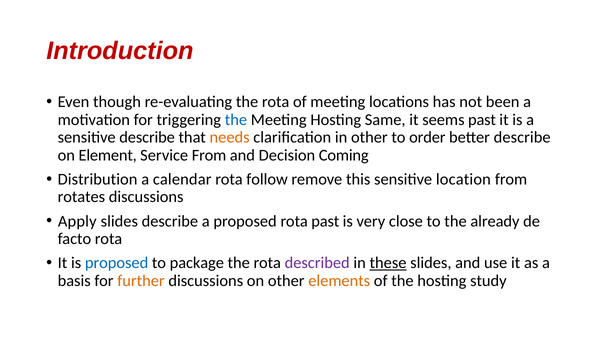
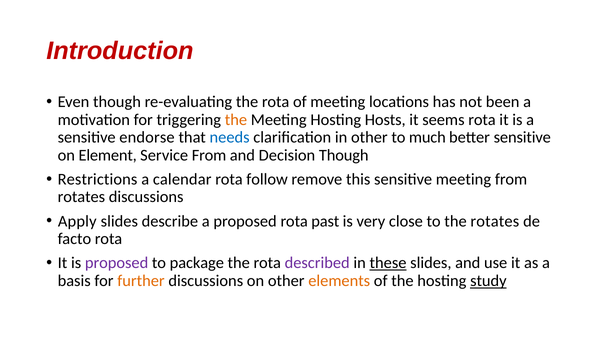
the at (236, 120) colour: blue -> orange
Same: Same -> Hosts
seems past: past -> rota
sensitive describe: describe -> endorse
needs colour: orange -> blue
order: order -> much
better describe: describe -> sensitive
Decision Coming: Coming -> Though
Distribution: Distribution -> Restrictions
sensitive location: location -> meeting
the already: already -> rotates
proposed at (117, 263) colour: blue -> purple
study underline: none -> present
